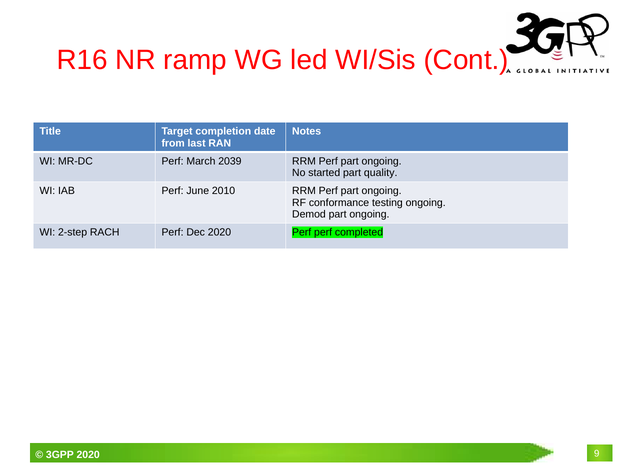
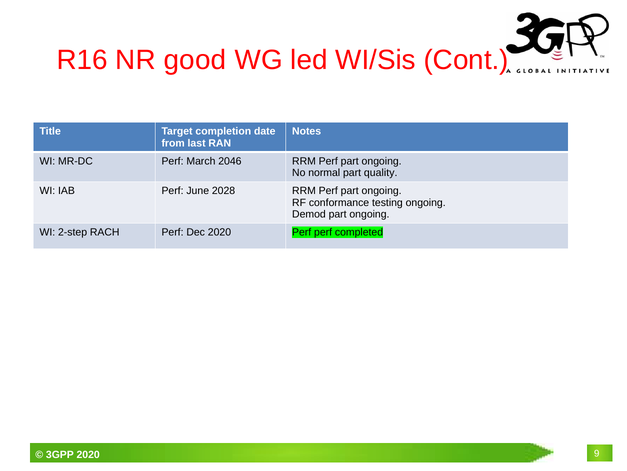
ramp: ramp -> good
2039: 2039 -> 2046
started: started -> normal
2010: 2010 -> 2028
